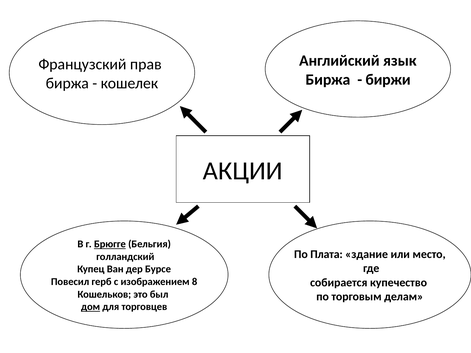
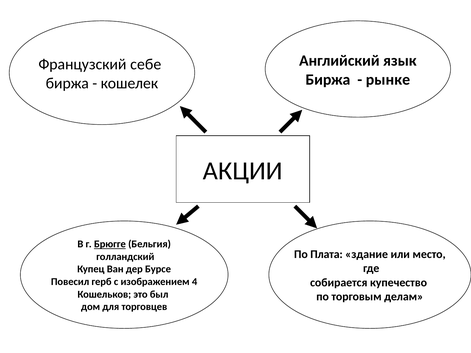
прав: прав -> себе
биржи: биржи -> рынке
8: 8 -> 4
дом underline: present -> none
